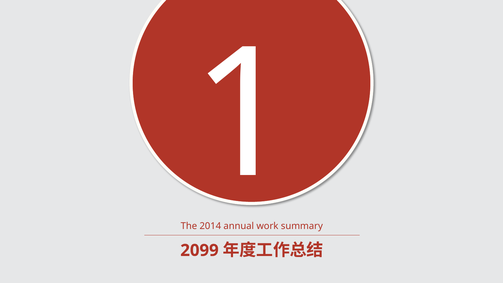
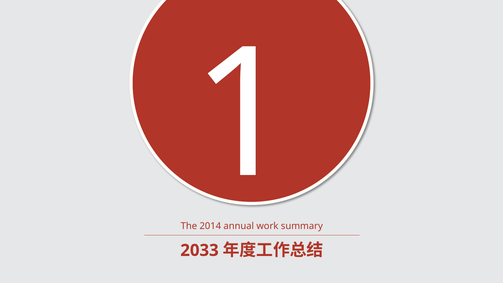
2099: 2099 -> 2033
